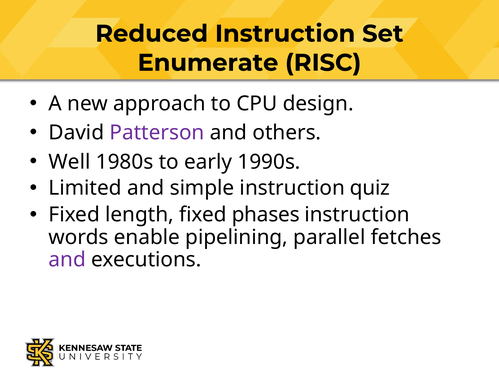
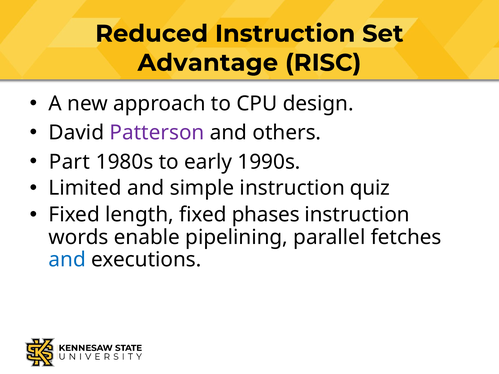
Enumerate: Enumerate -> Advantage
Well: Well -> Part
and at (67, 260) colour: purple -> blue
